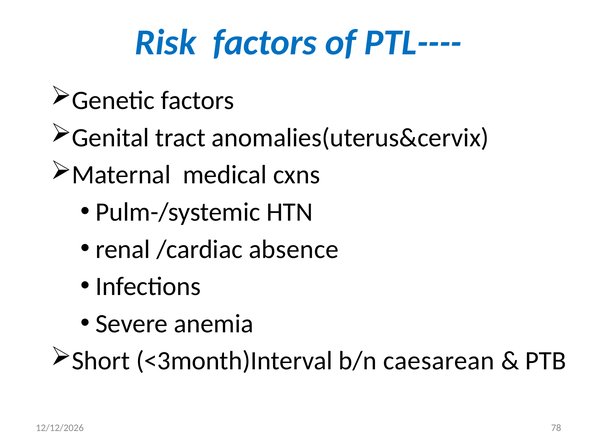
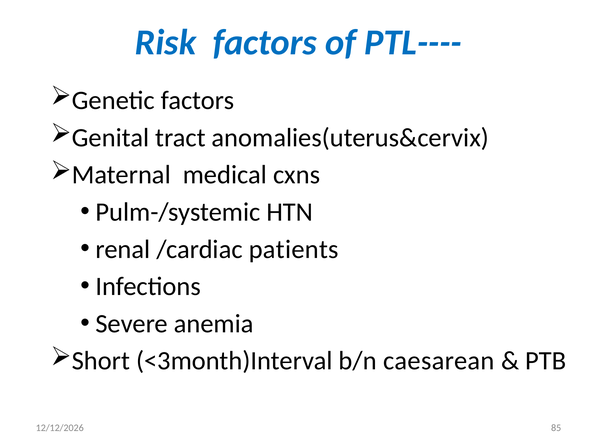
absence: absence -> patients
78: 78 -> 85
